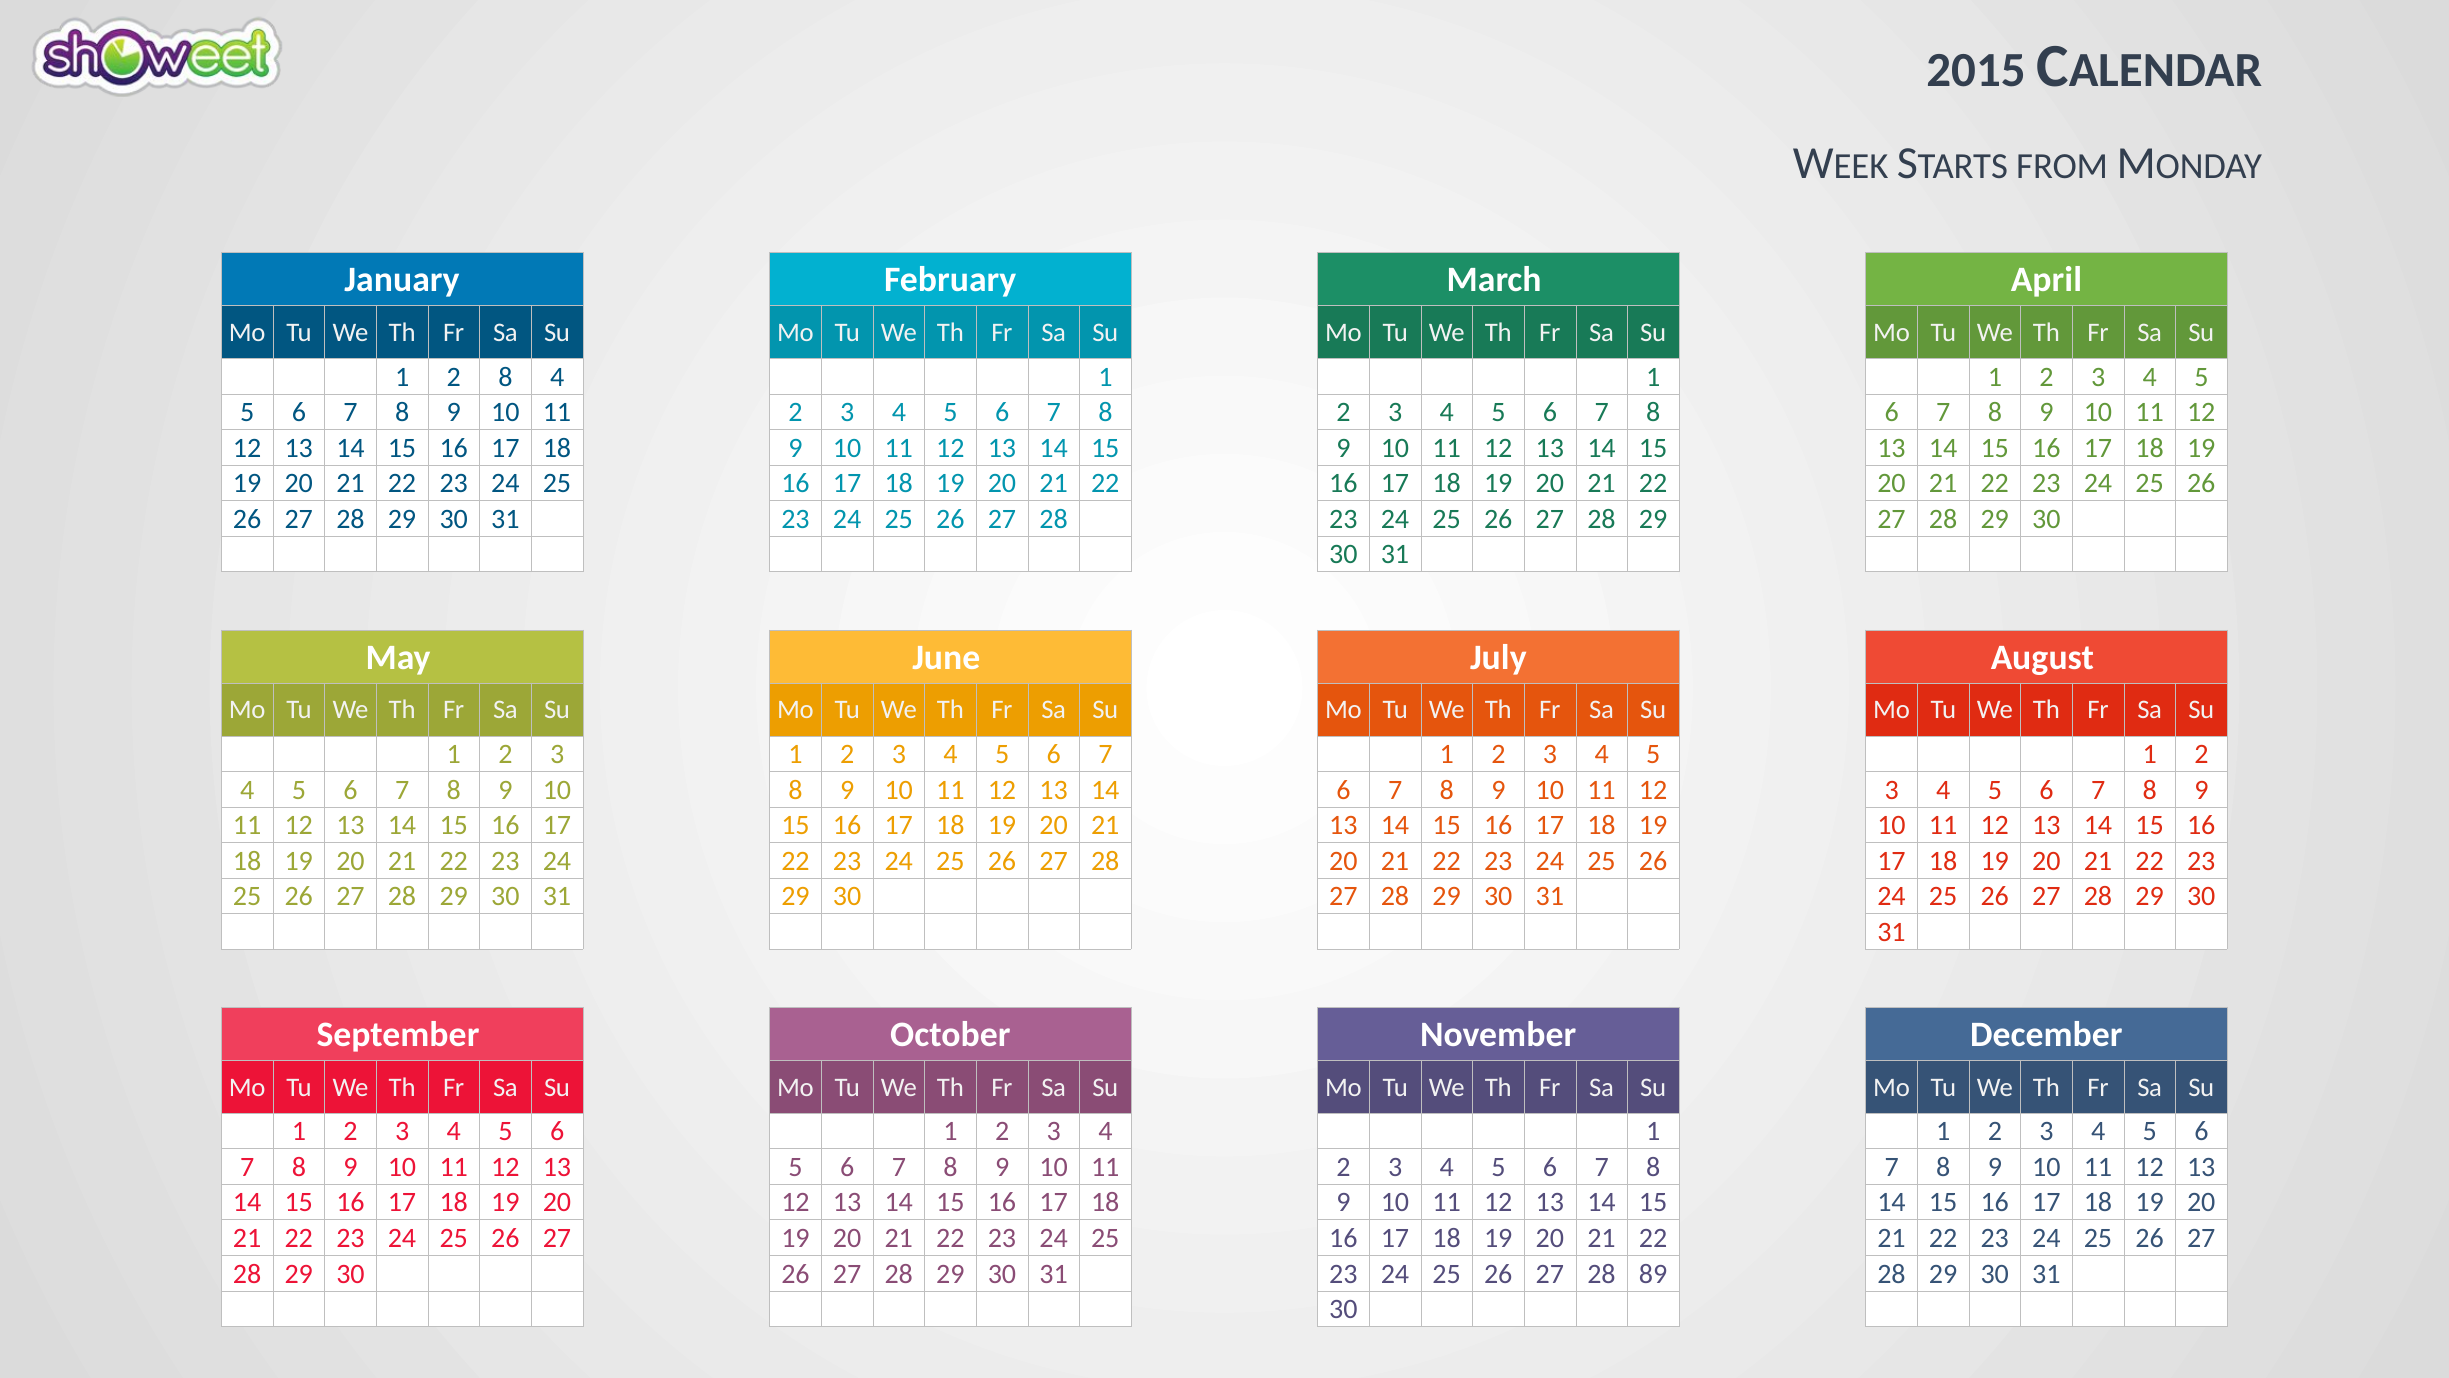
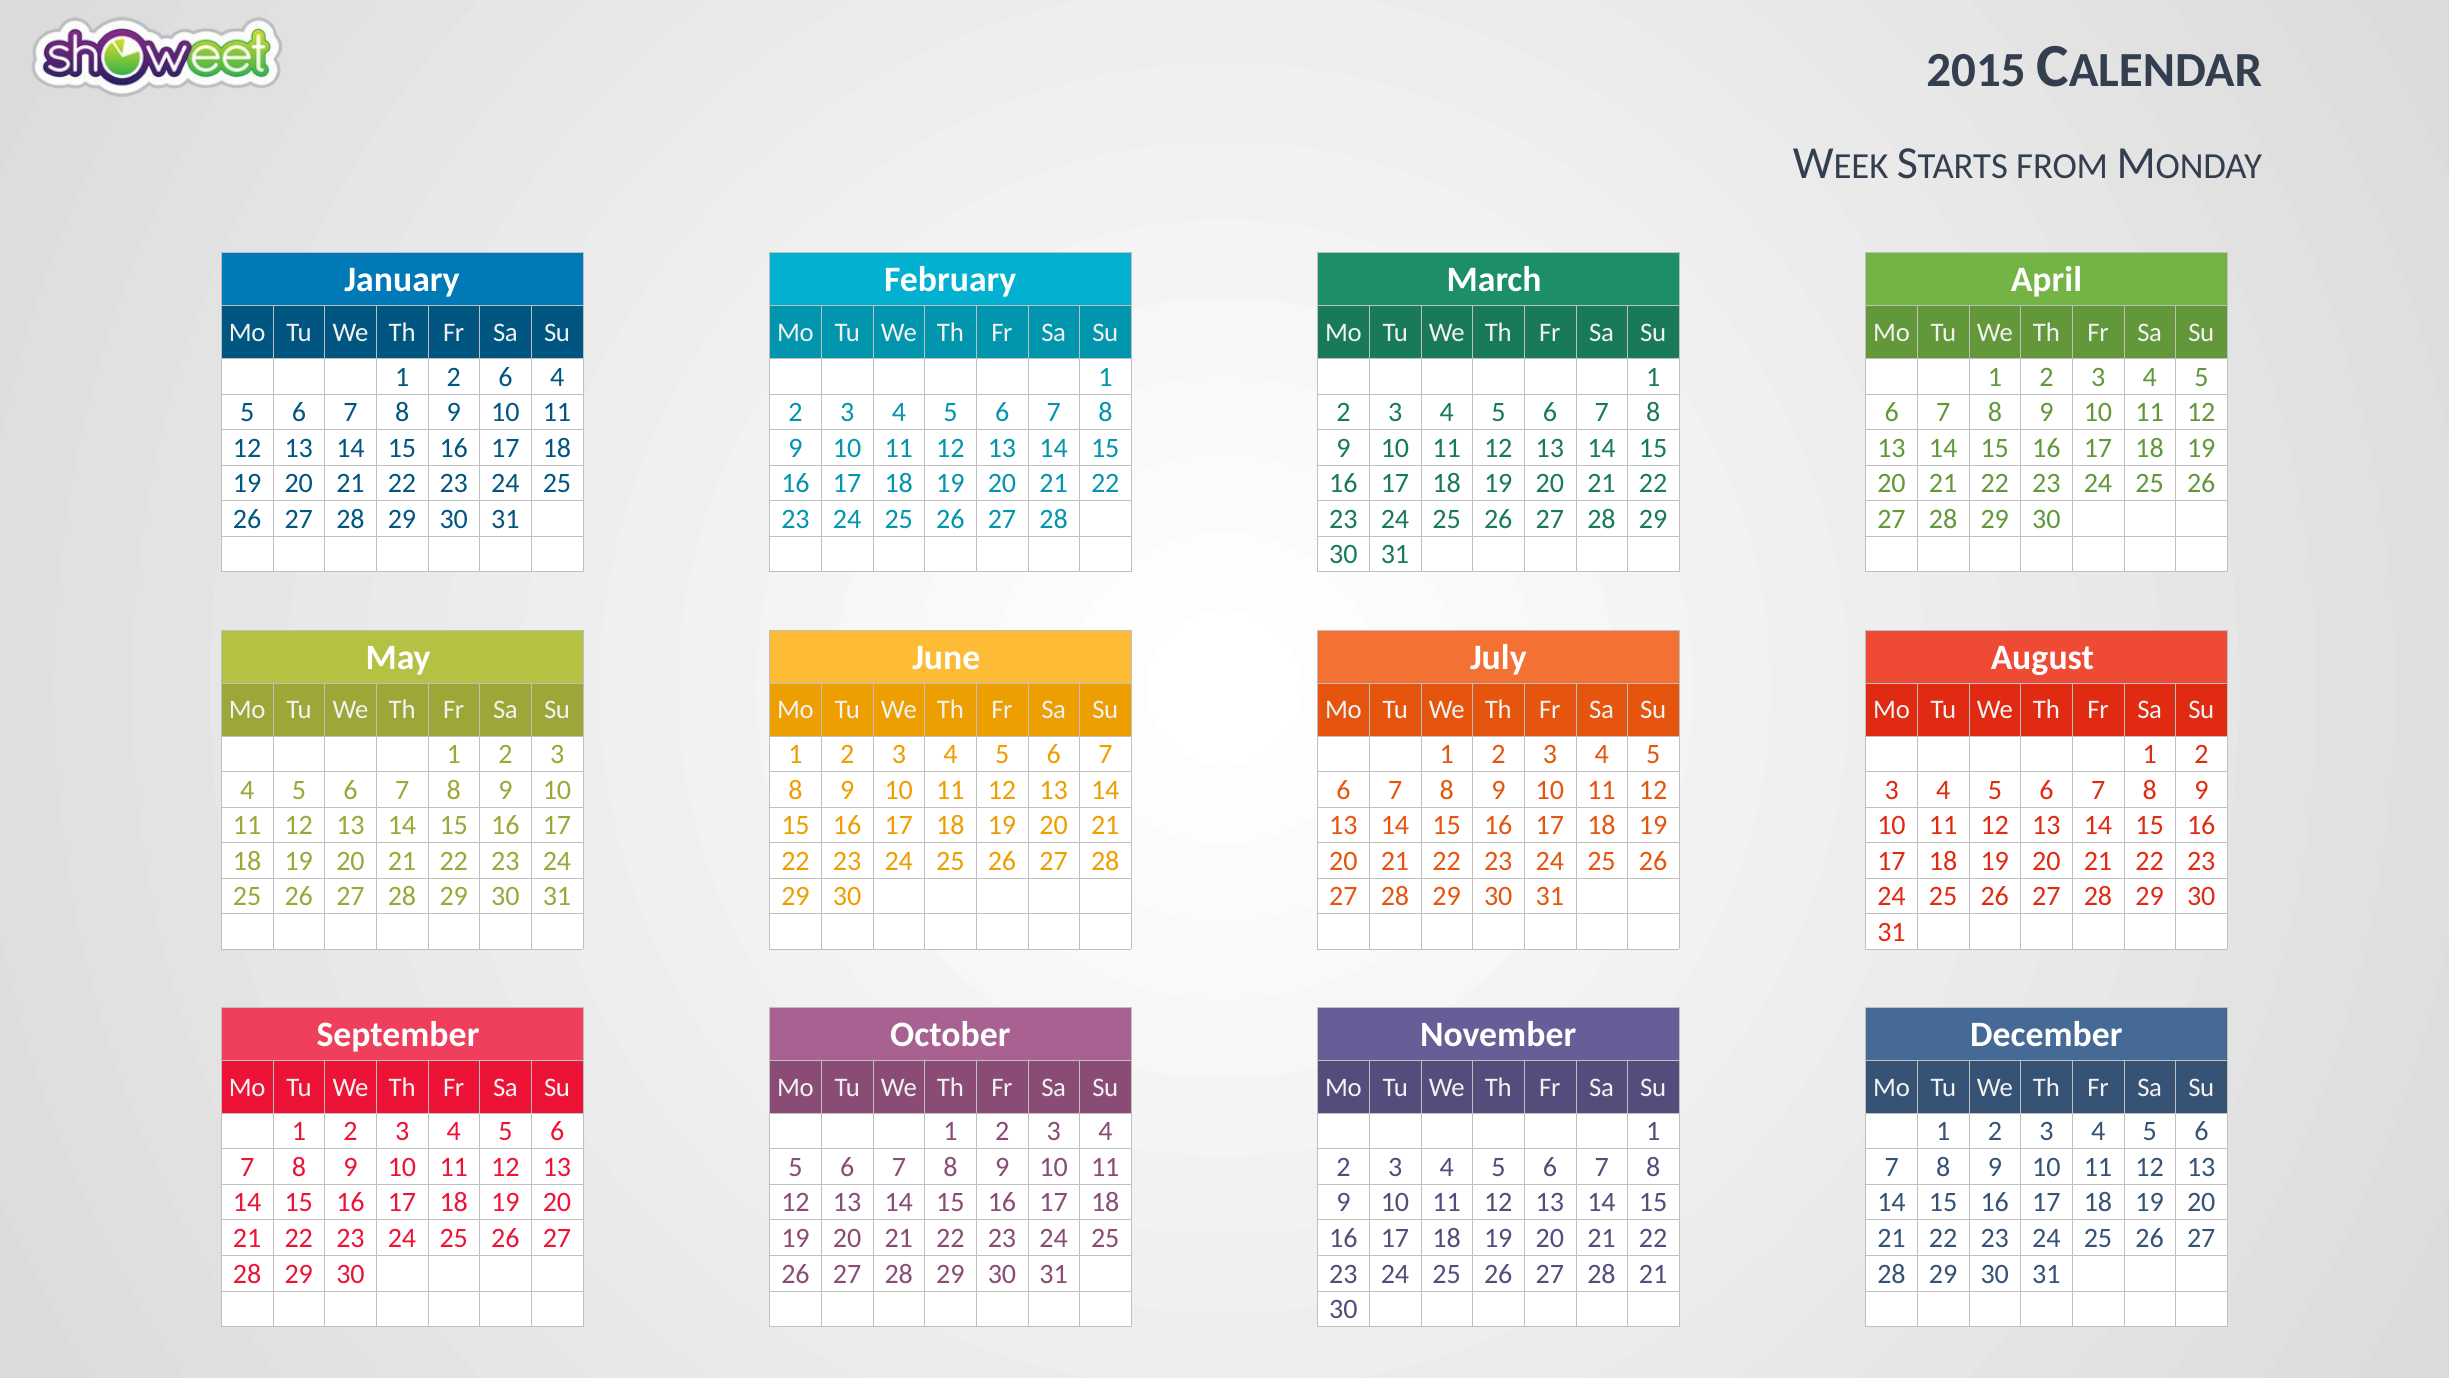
2 8: 8 -> 6
28 89: 89 -> 21
